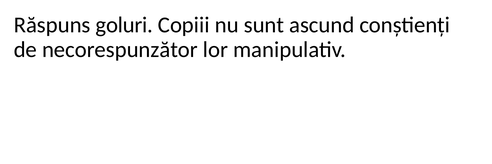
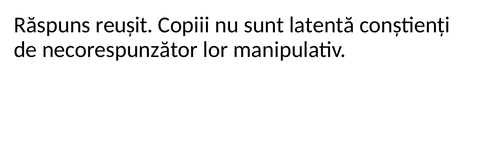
goluri: goluri -> reușit
ascund: ascund -> latentă
